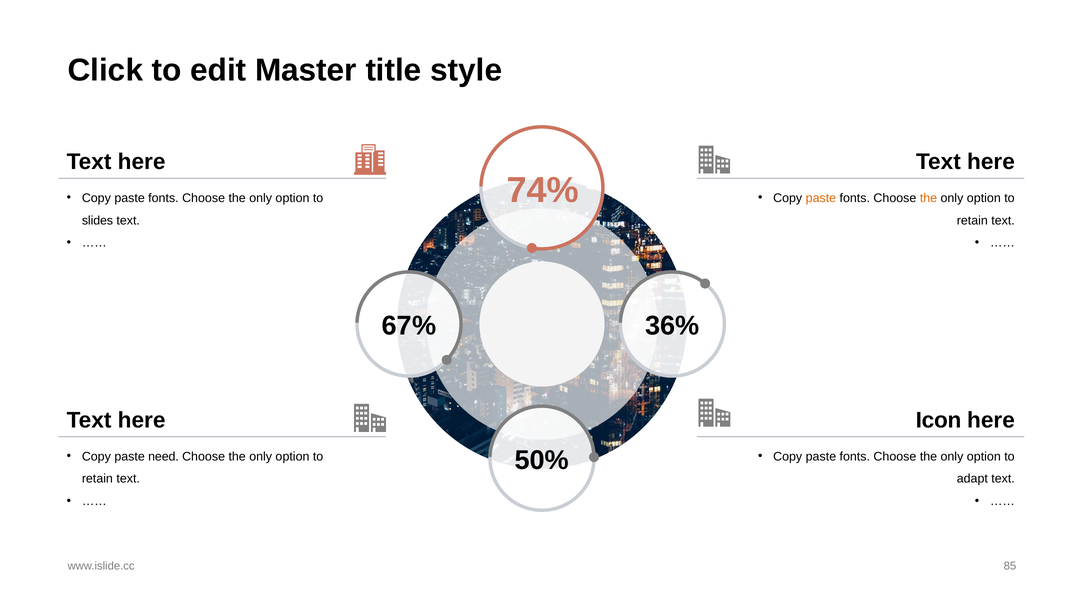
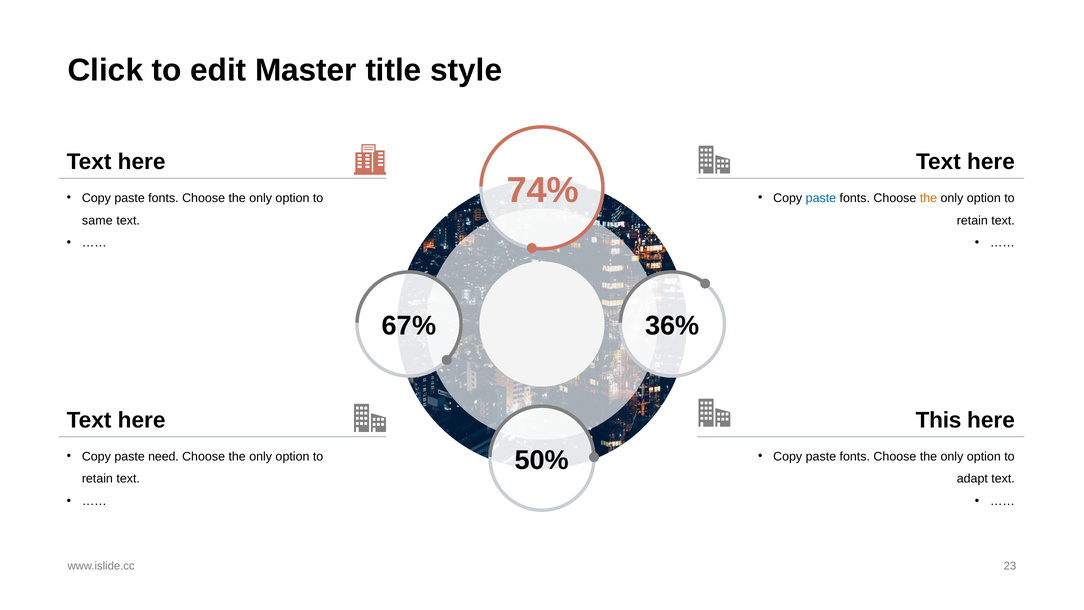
paste at (821, 198) colour: orange -> blue
slides: slides -> same
Icon: Icon -> This
85: 85 -> 23
